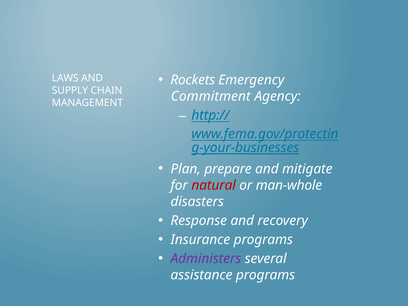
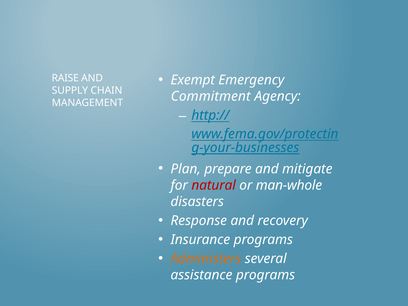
Rockets: Rockets -> Exempt
LAWS: LAWS -> RAISE
Administers colour: purple -> orange
